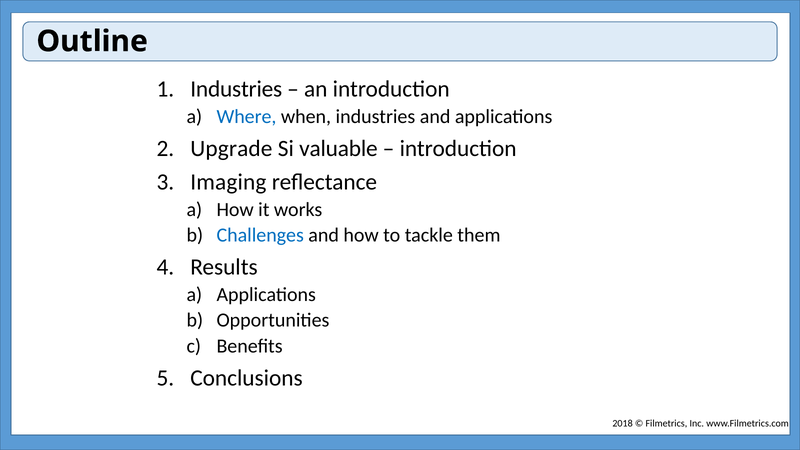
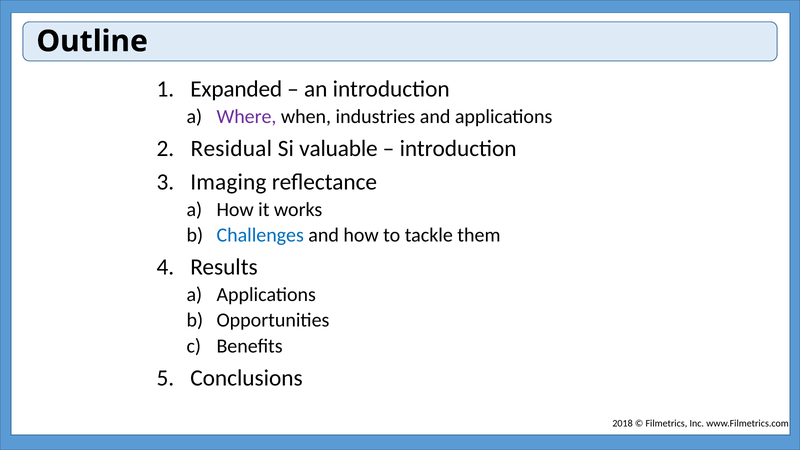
Industries at (236, 89): Industries -> Expanded
Where colour: blue -> purple
Upgrade: Upgrade -> Residual
